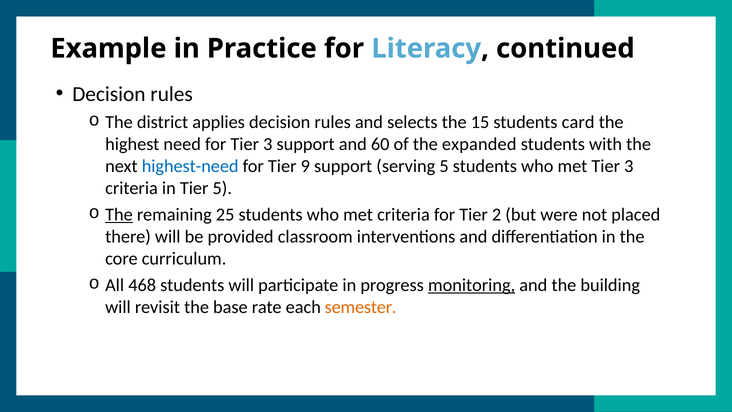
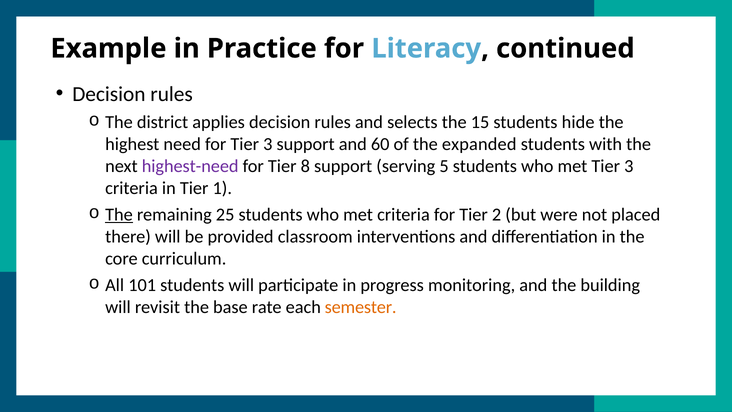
card: card -> hide
highest-need colour: blue -> purple
9: 9 -> 8
Tier 5: 5 -> 1
468: 468 -> 101
monitoring underline: present -> none
